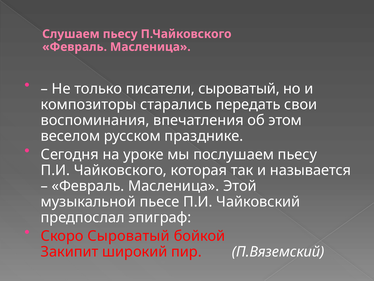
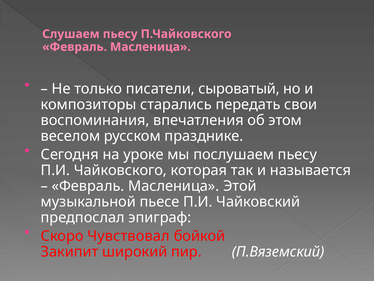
Скоро Сыроватый: Сыроватый -> Чувствовал
